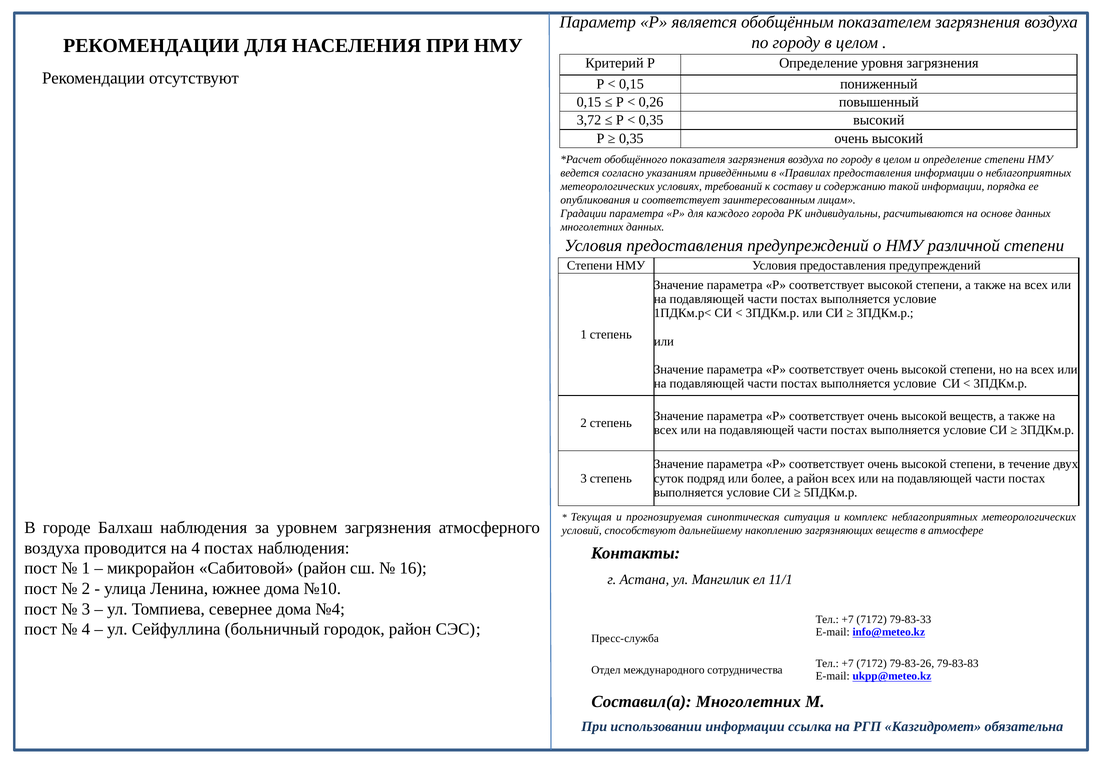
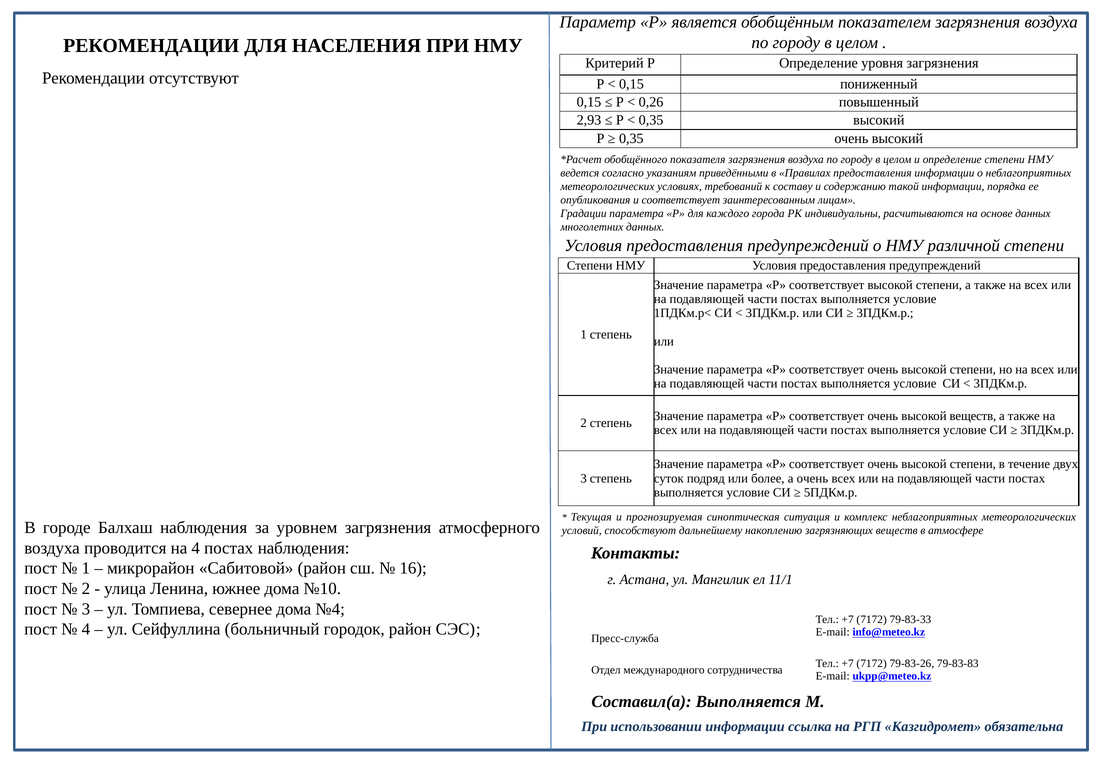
3,72: 3,72 -> 2,93
а район: район -> очень
Составил(а Многолетних: Многолетних -> Выполняется
